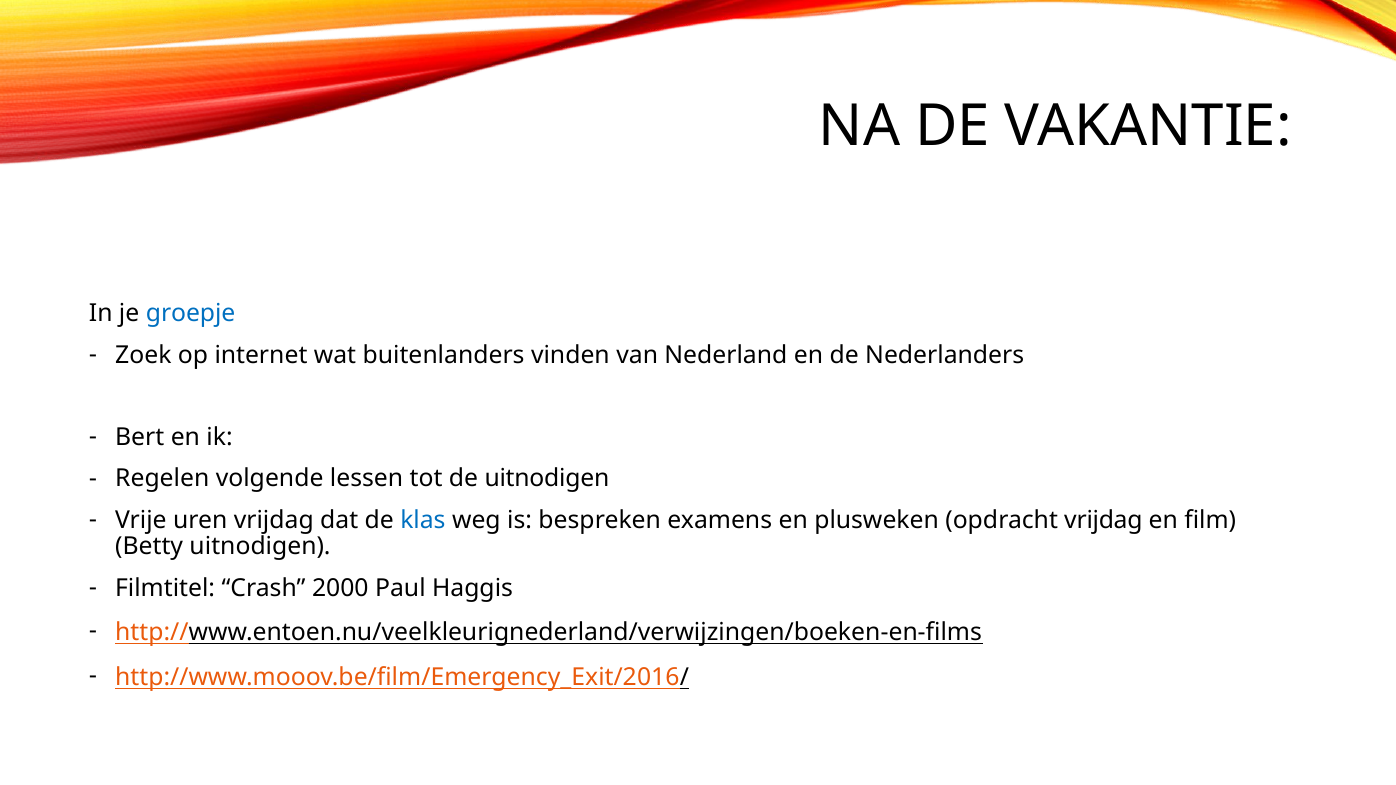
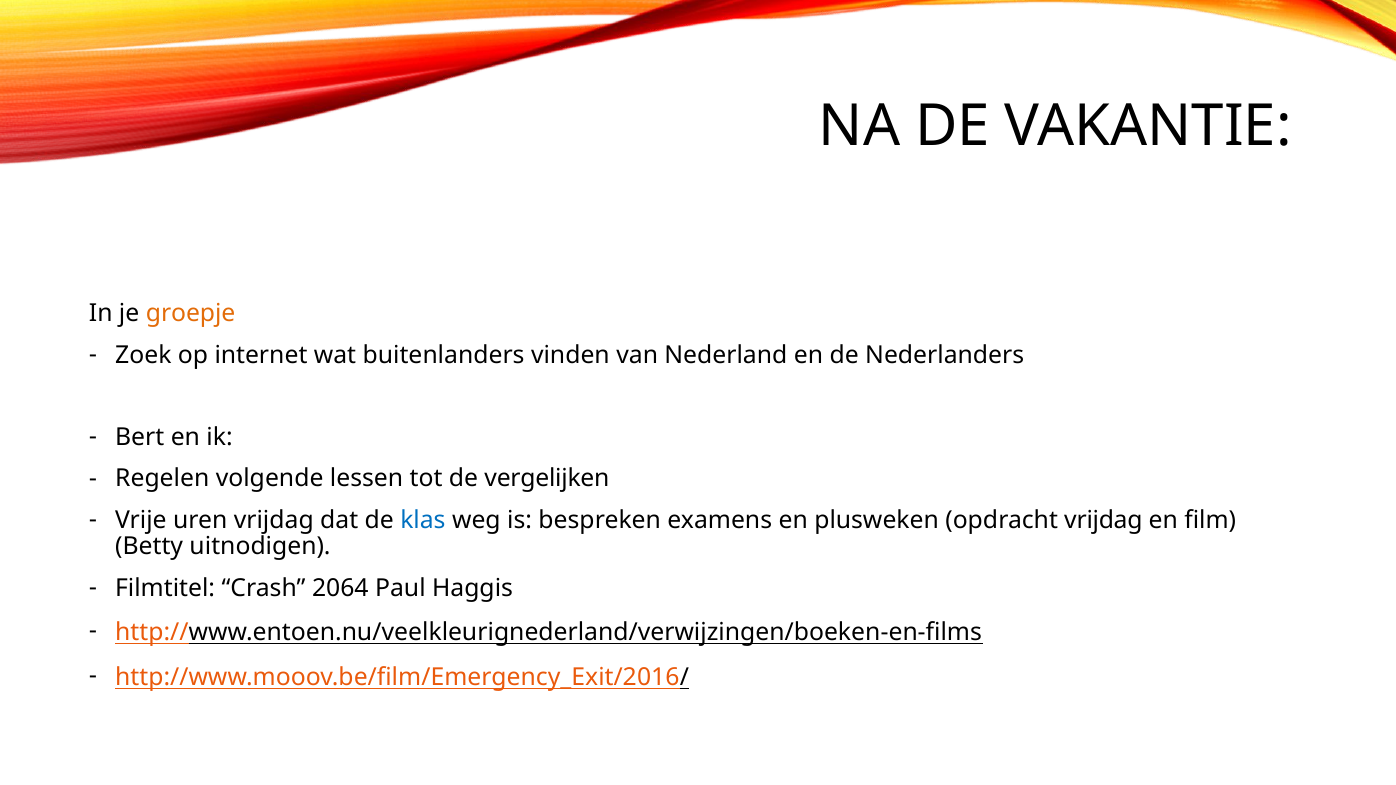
groepje colour: blue -> orange
de uitnodigen: uitnodigen -> vergelijken
2000: 2000 -> 2064
